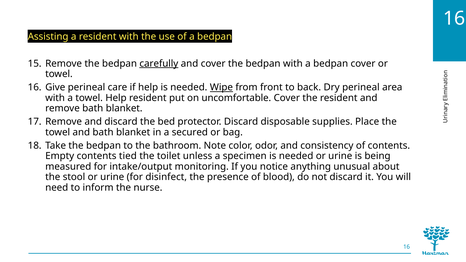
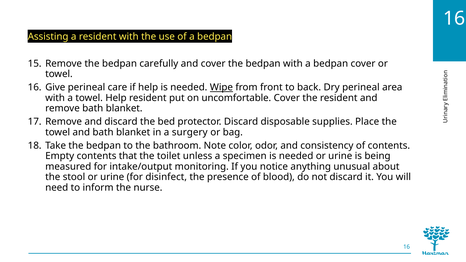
carefully underline: present -> none
secured: secured -> surgery
tied: tied -> that
